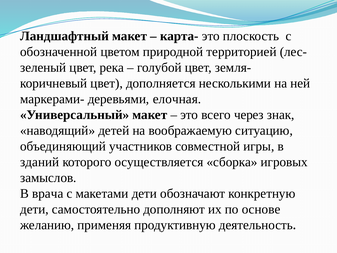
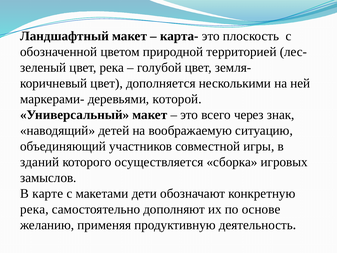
елочная: елочная -> которой
врача: врача -> карте
дети at (34, 209): дети -> река
